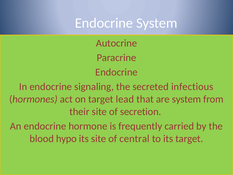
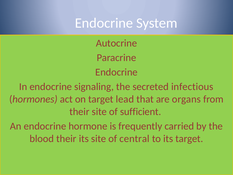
are system: system -> organs
secretion: secretion -> sufficient
blood hypo: hypo -> their
